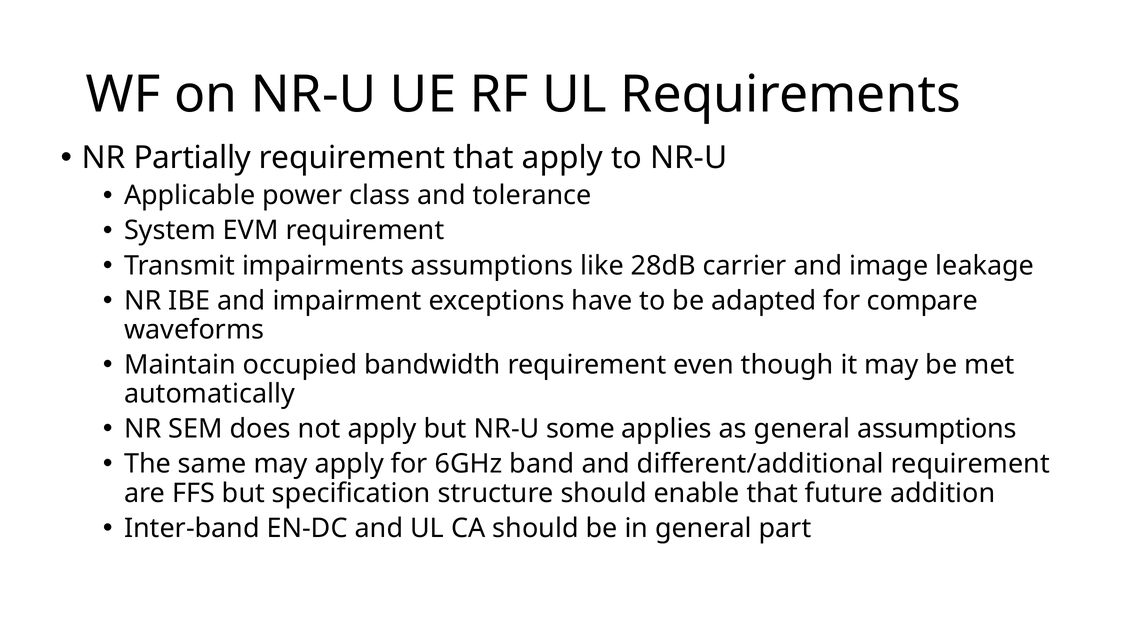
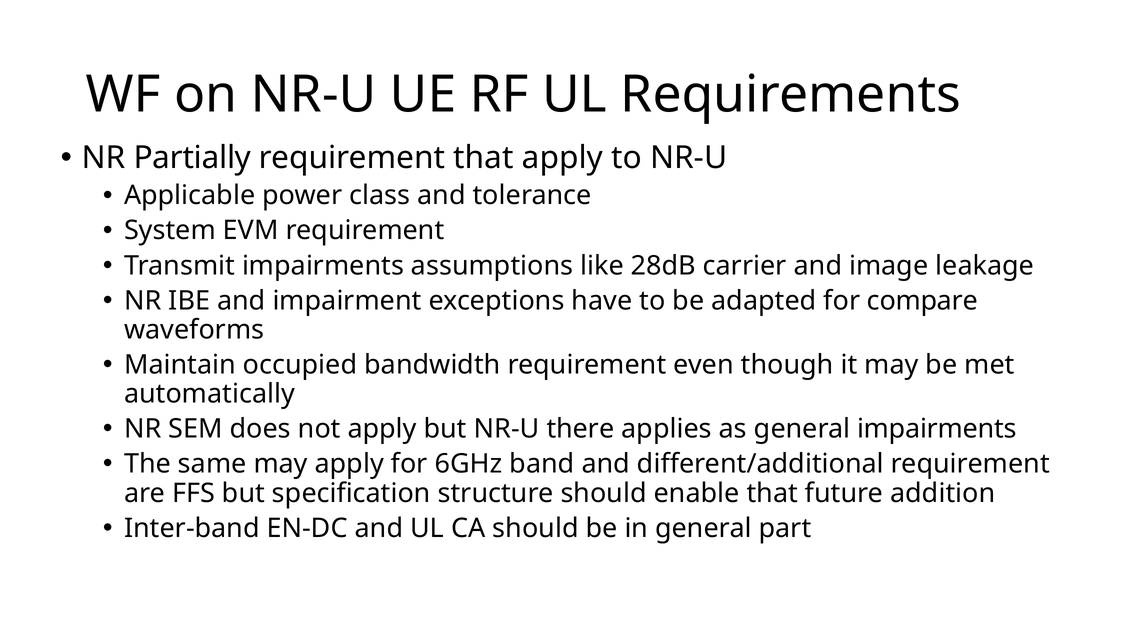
some: some -> there
general assumptions: assumptions -> impairments
